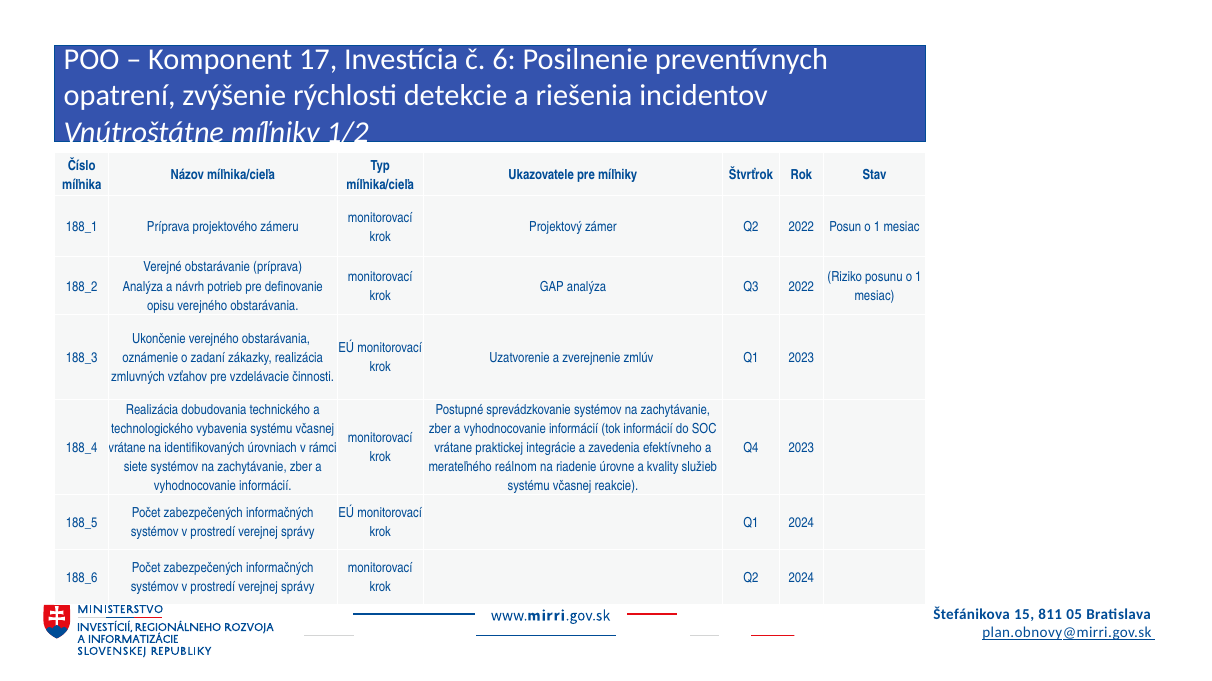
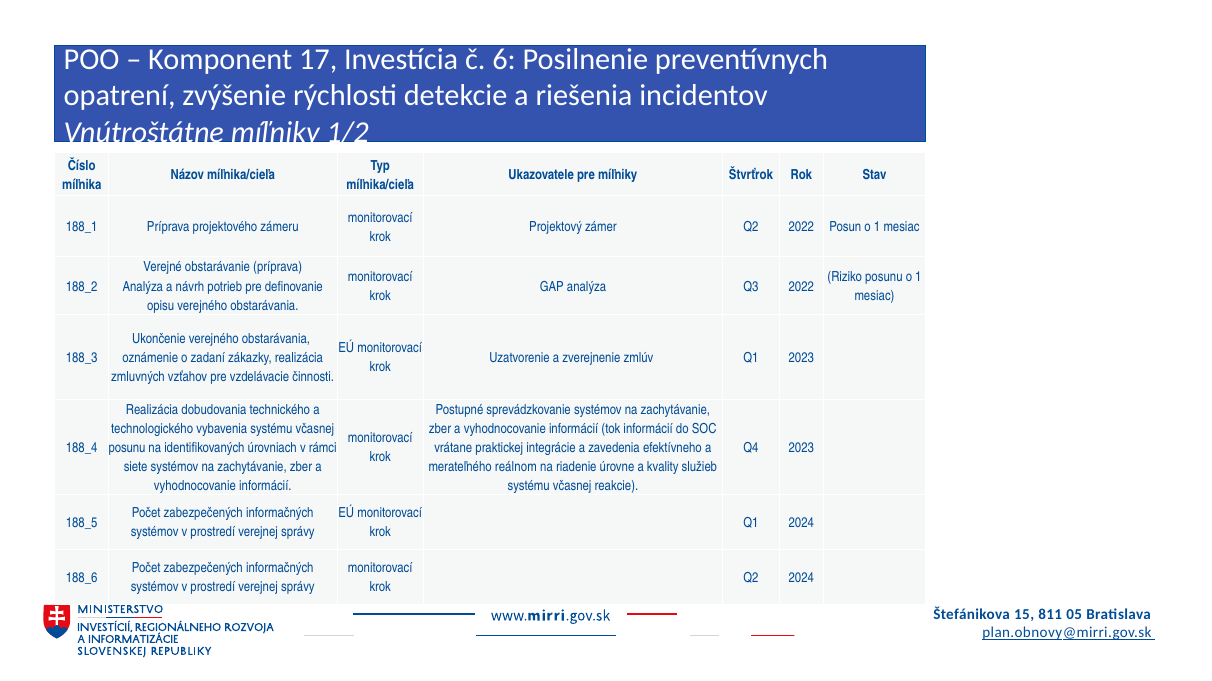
vrátane at (127, 448): vrátane -> posunu
